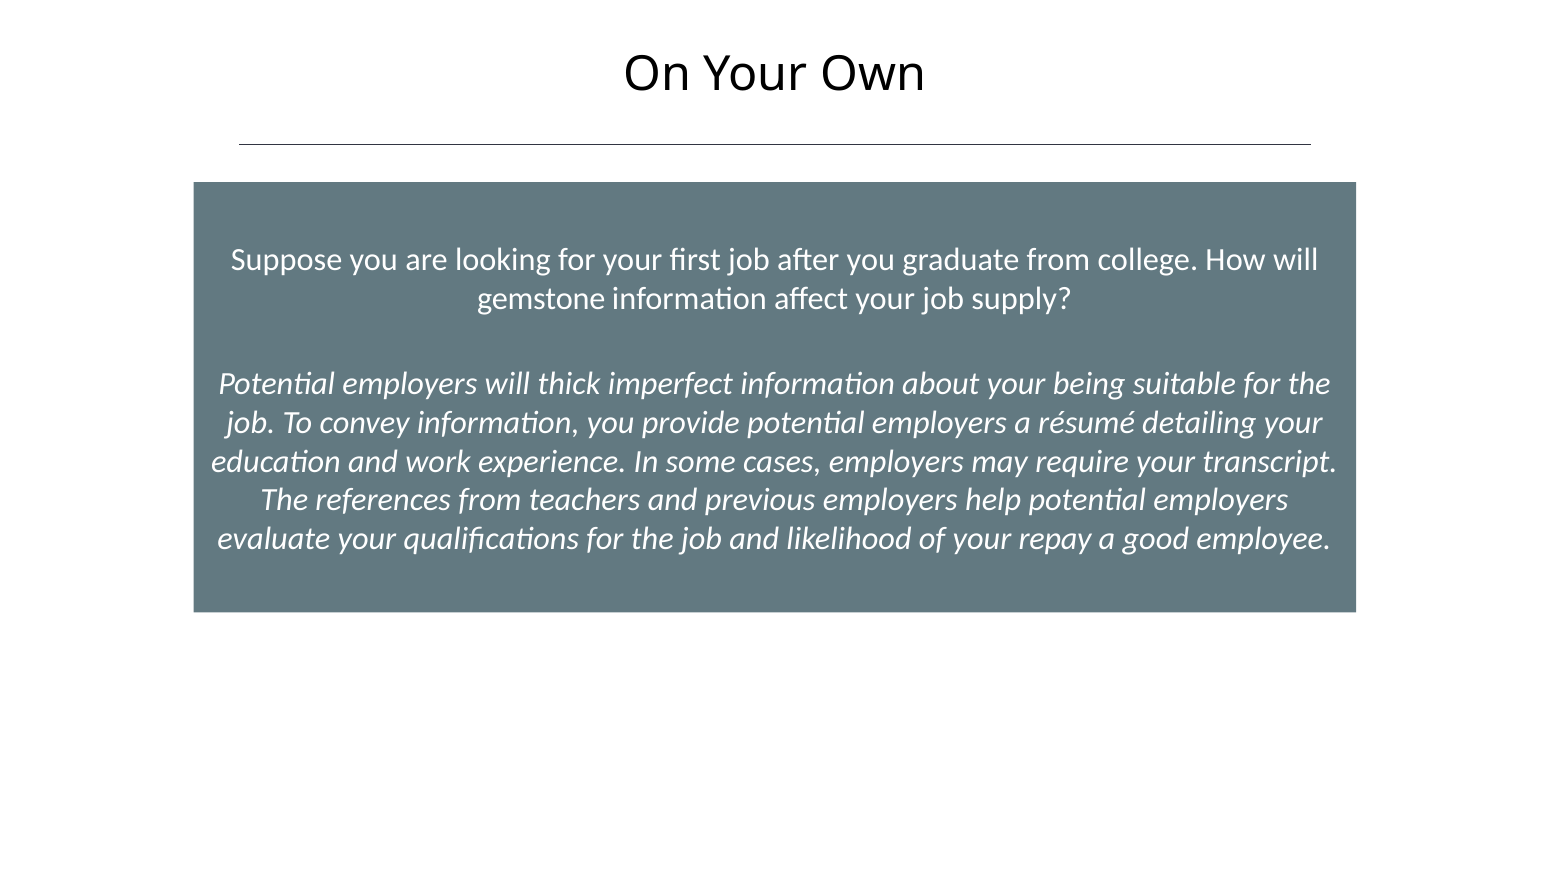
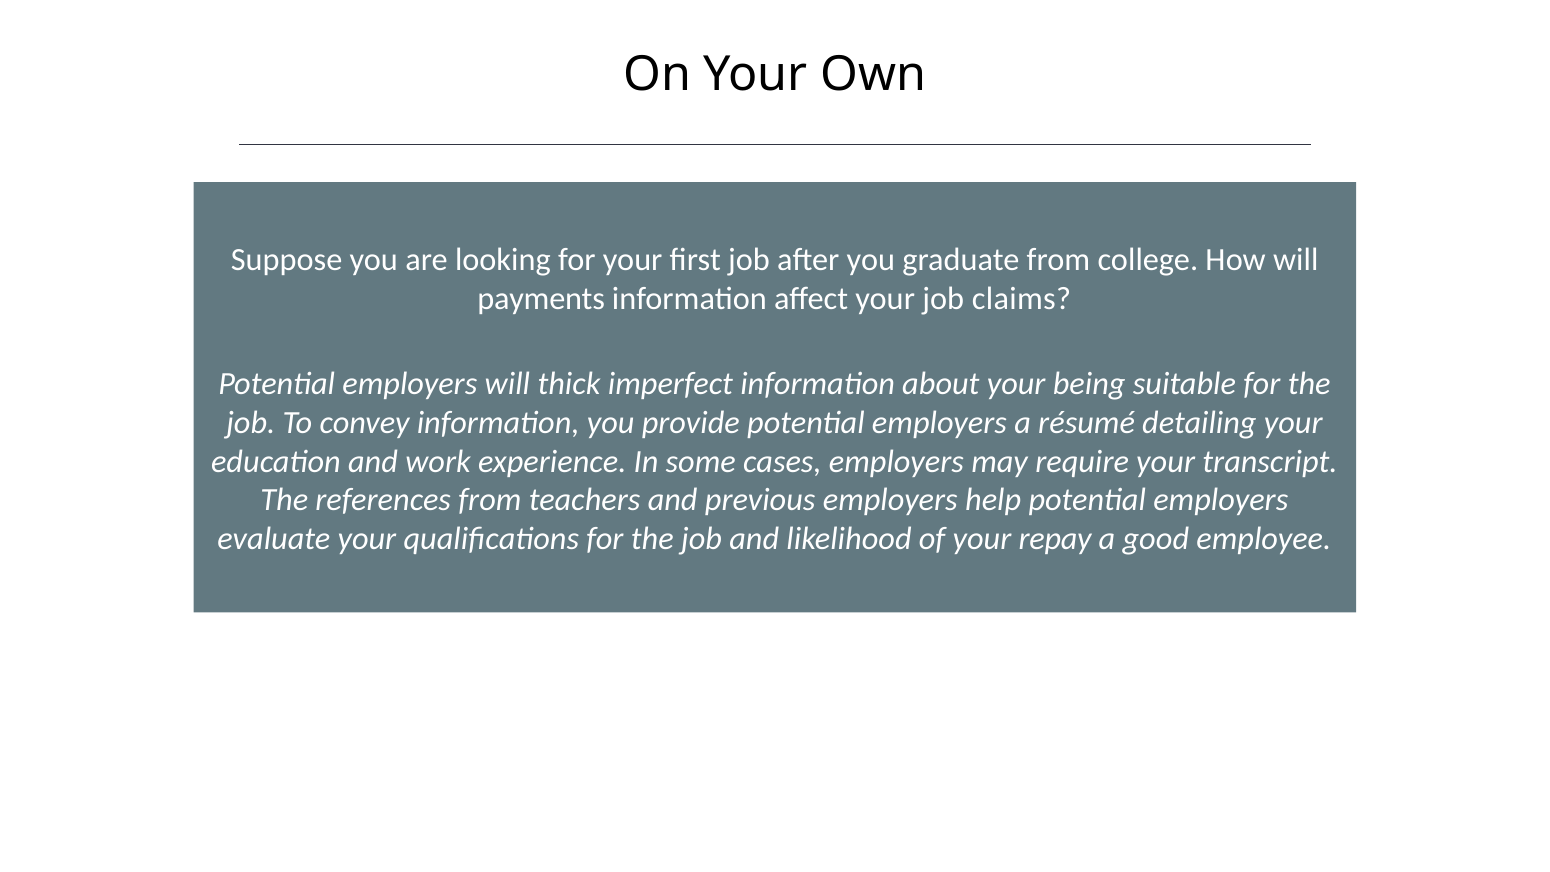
gemstone: gemstone -> payments
supply: supply -> claims
